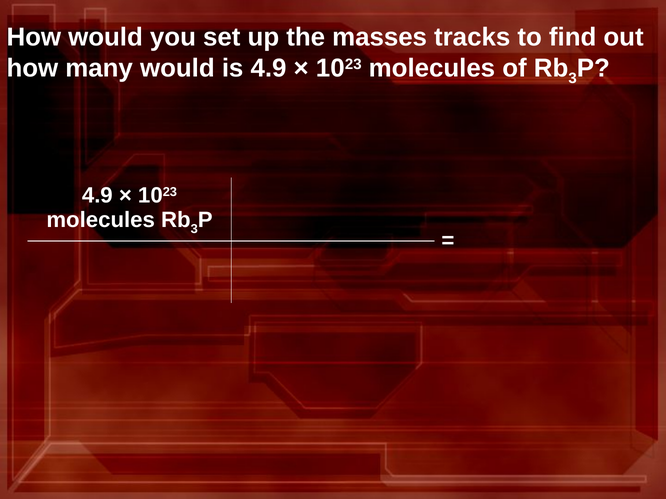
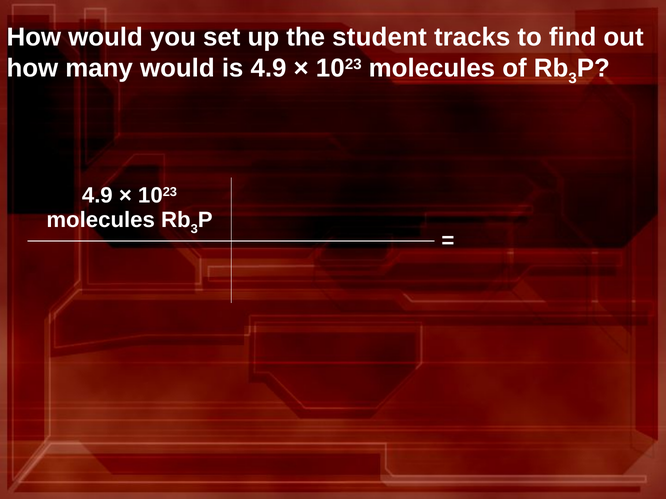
masses: masses -> student
